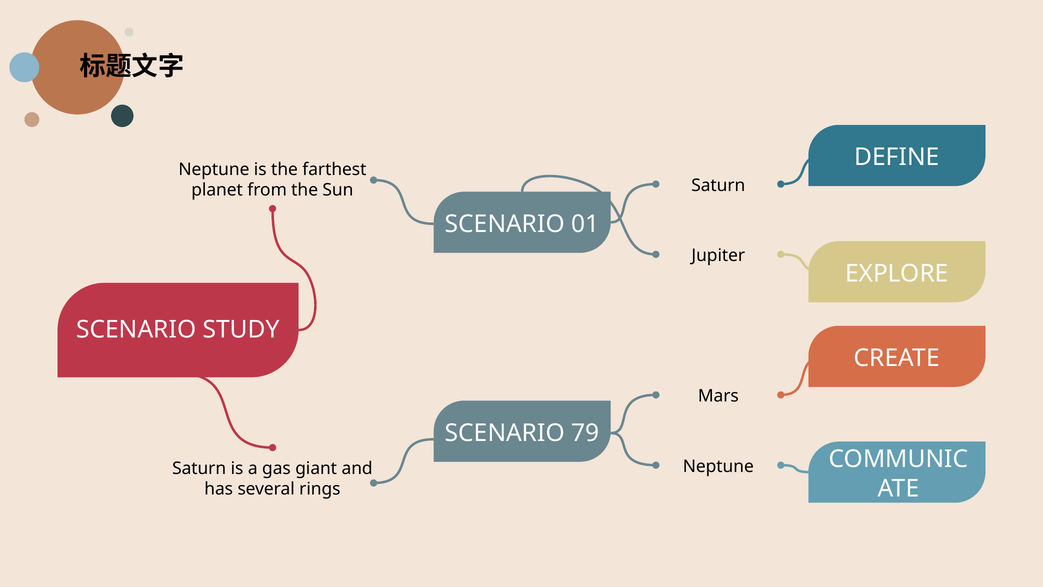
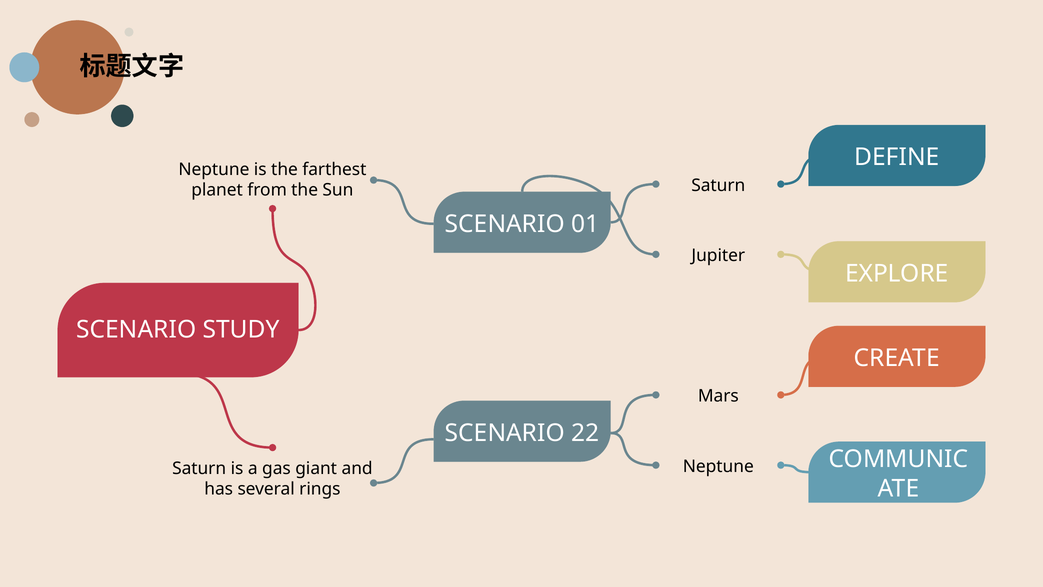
79: 79 -> 22
